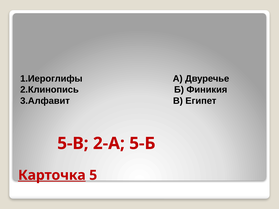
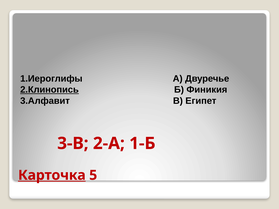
2.Клинопись underline: none -> present
5-В: 5-В -> 3-В
5-Б: 5-Б -> 1-Б
